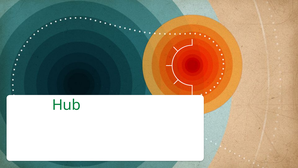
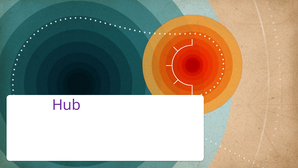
Hub colour: green -> purple
